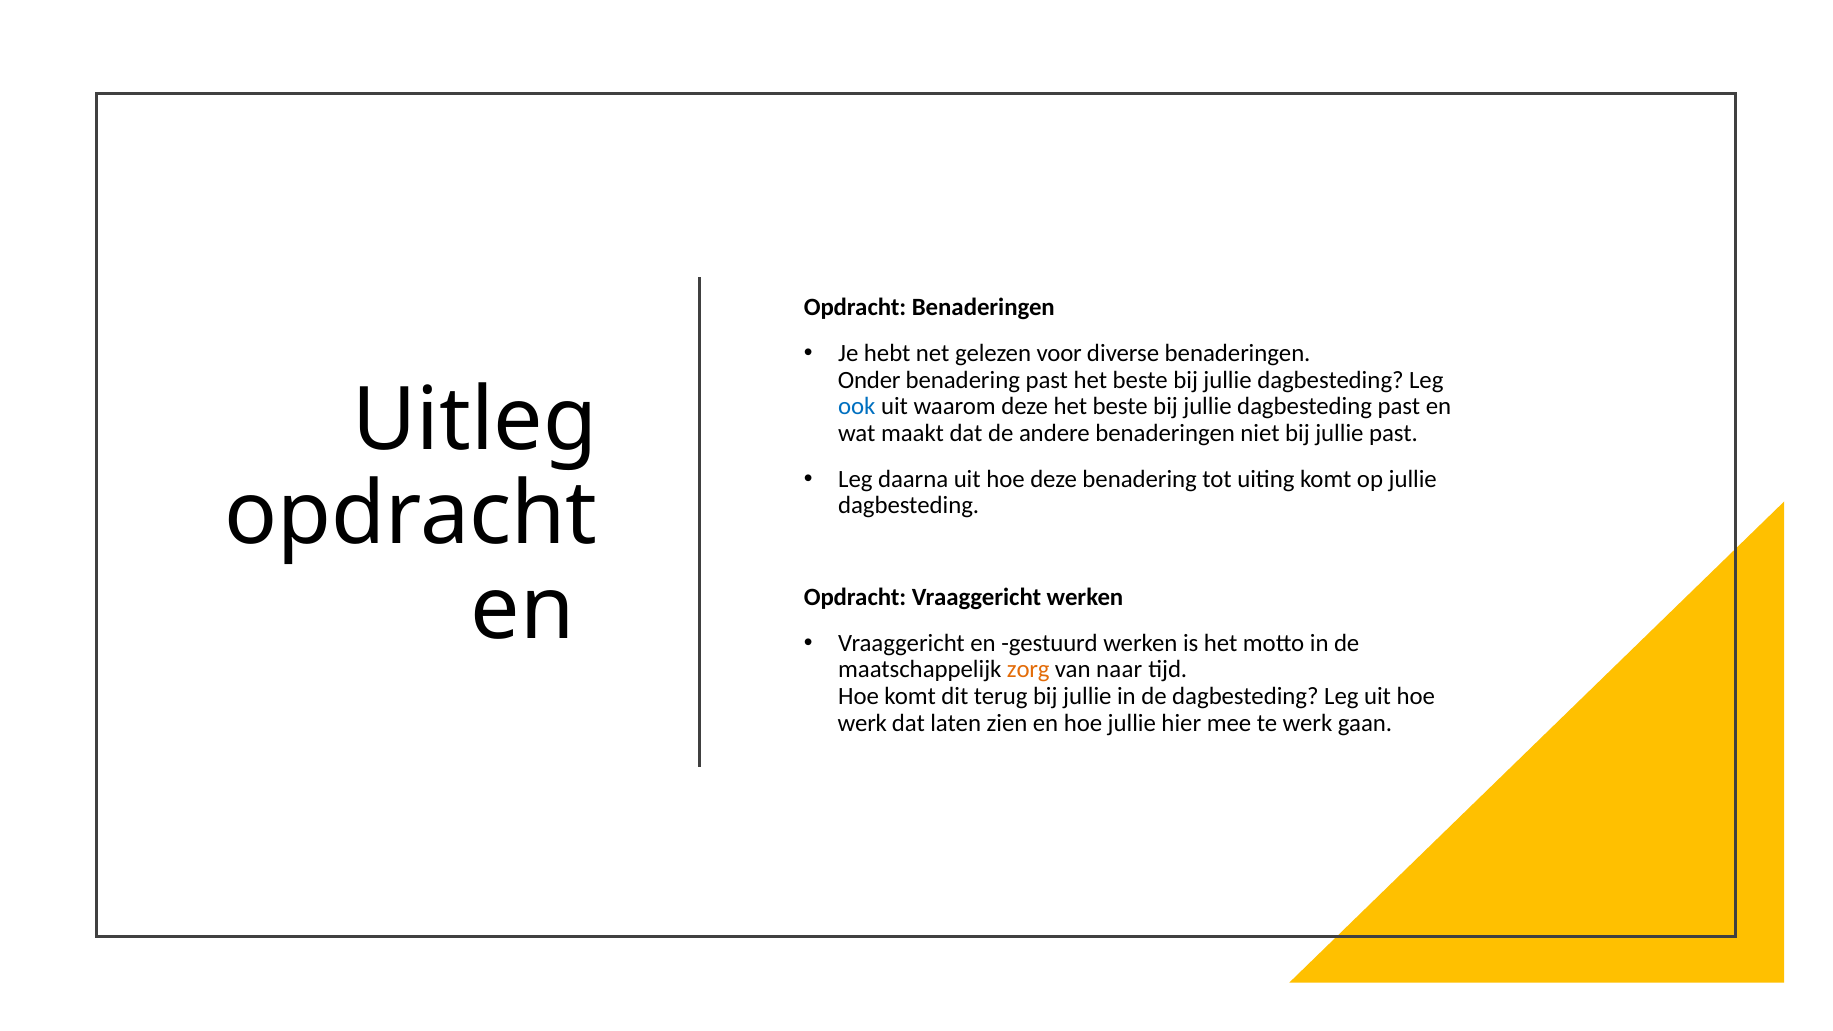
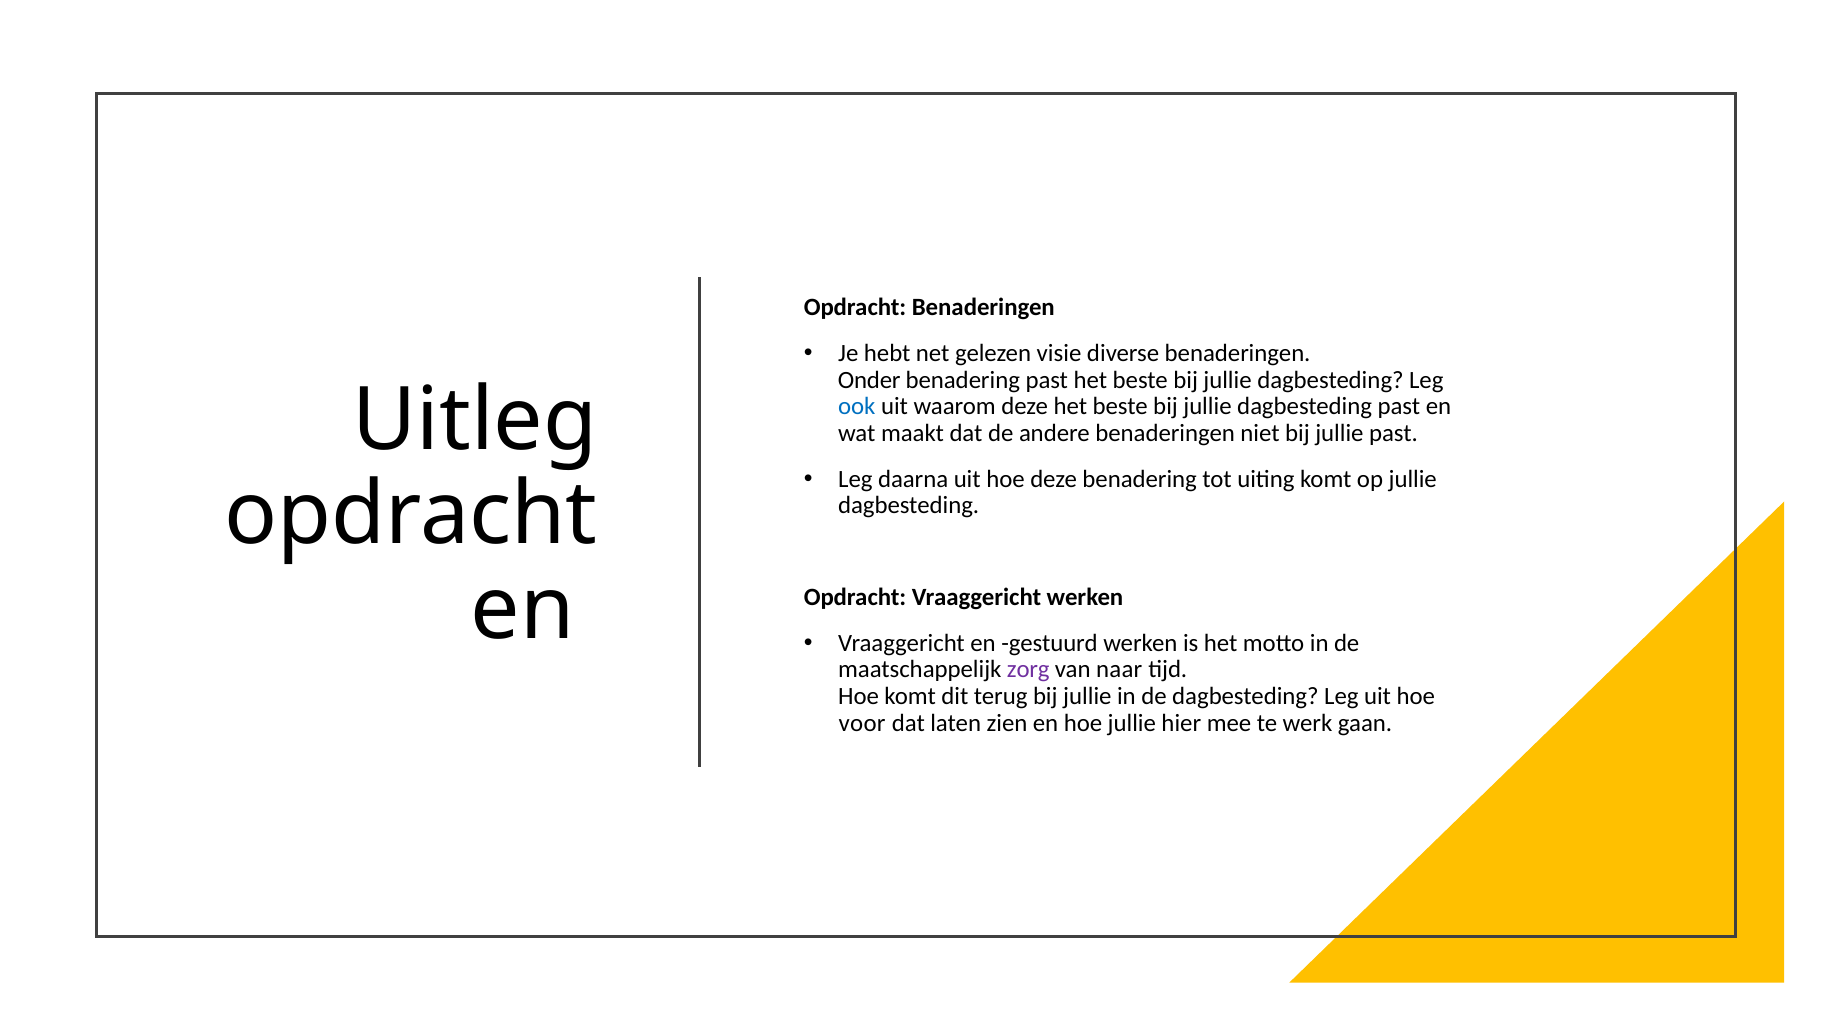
voor: voor -> visie
zorg colour: orange -> purple
werk at (862, 723): werk -> voor
